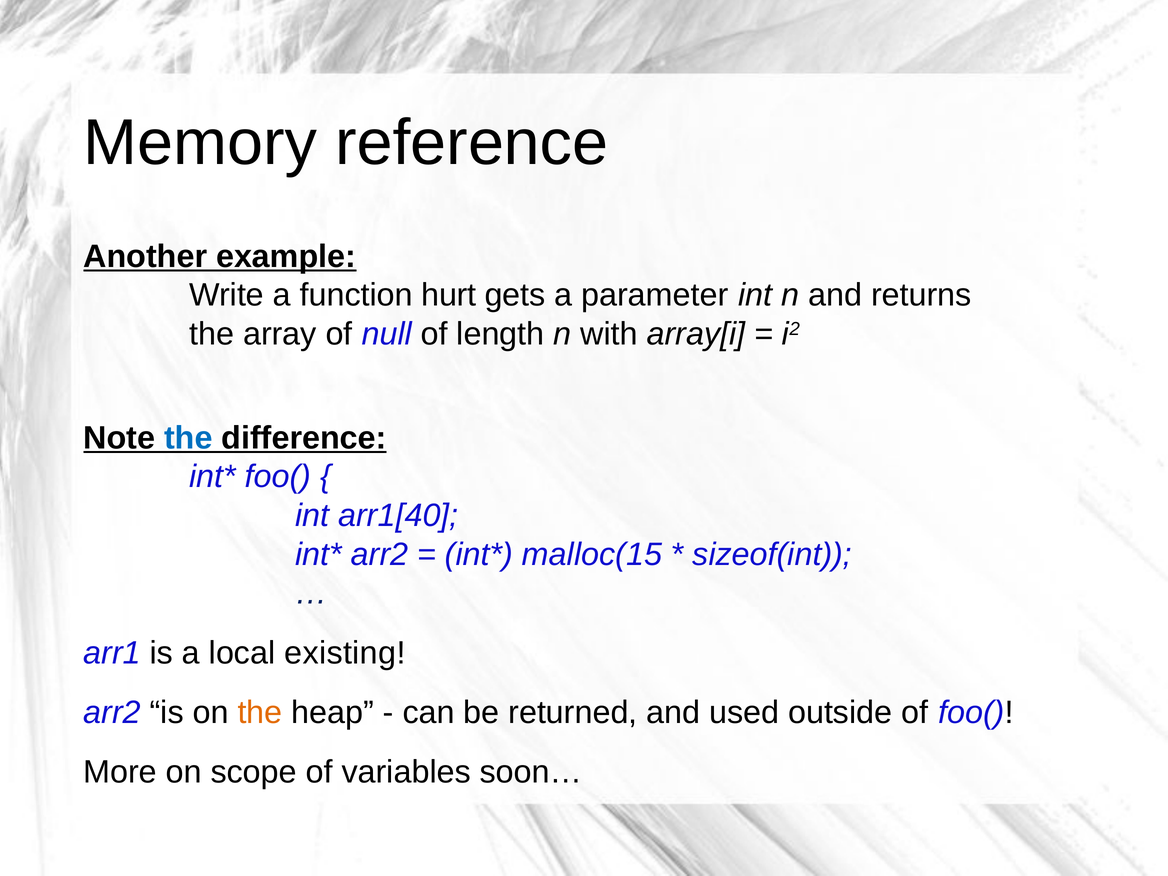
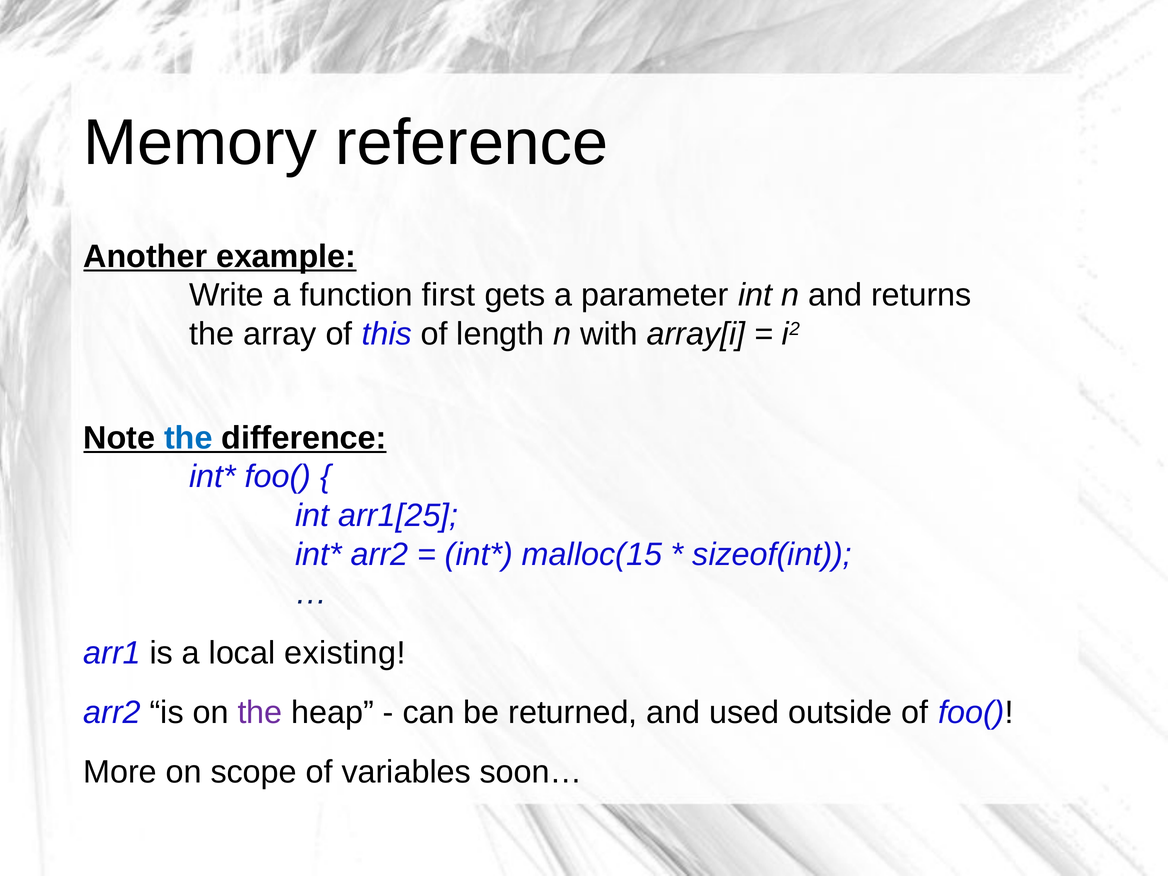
hurt: hurt -> first
null: null -> this
arr1[40: arr1[40 -> arr1[25
the at (260, 712) colour: orange -> purple
